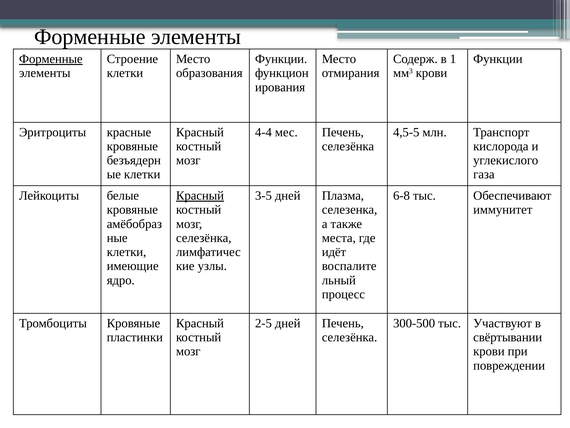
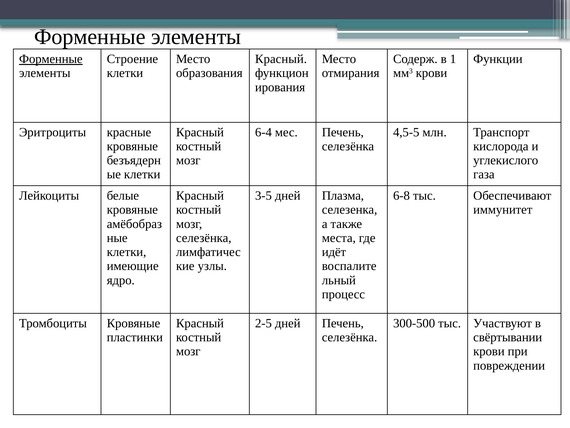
Функции at (281, 59): Функции -> Красный
4-4: 4-4 -> 6-4
Красный at (200, 195) underline: present -> none
